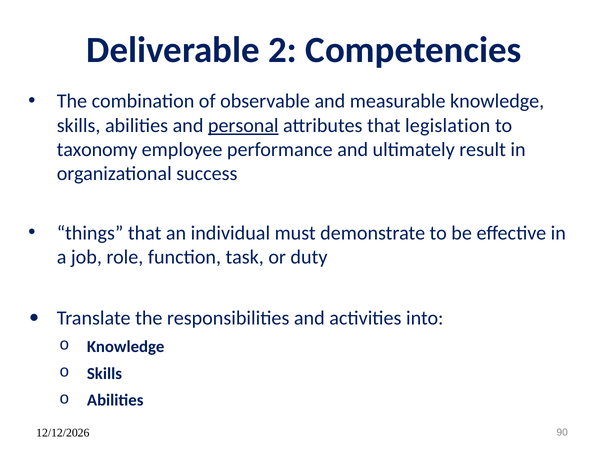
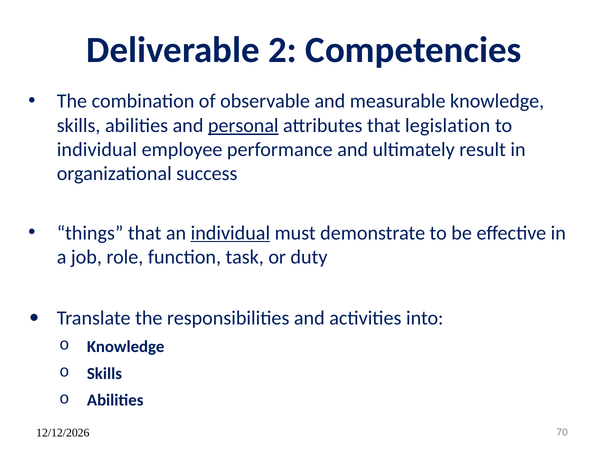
taxonomy at (97, 150): taxonomy -> individual
individual at (230, 233) underline: none -> present
90: 90 -> 70
